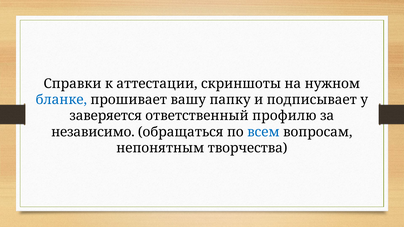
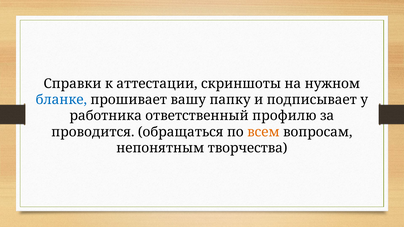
заверяется: заверяется -> работника
независимо: независимо -> проводится
всем colour: blue -> orange
